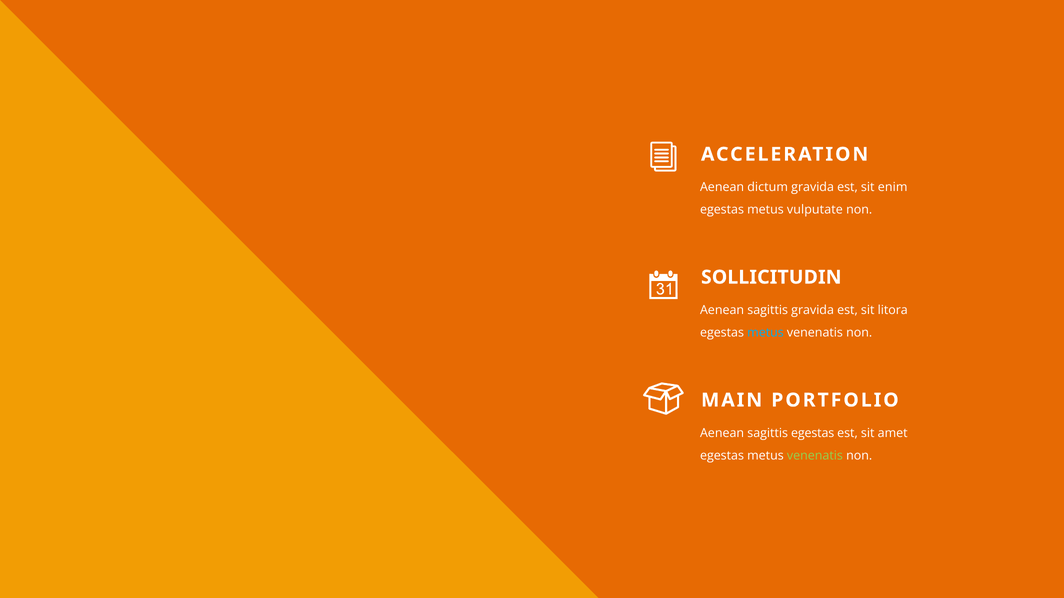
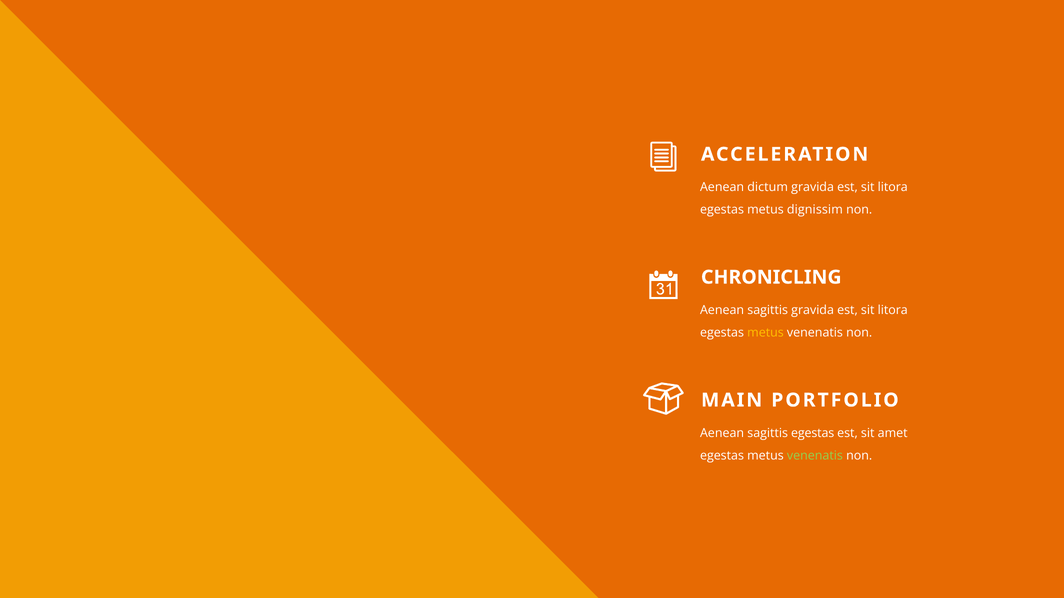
enim at (893, 187): enim -> litora
vulputate: vulputate -> dignissim
SOLLICITUDIN: SOLLICITUDIN -> CHRONICLING
metus at (765, 333) colour: light blue -> yellow
